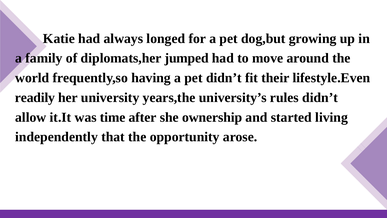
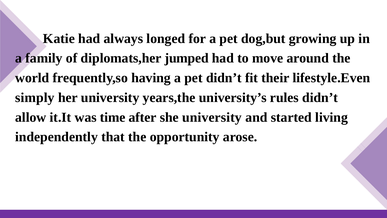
readily: readily -> simply
she ownership: ownership -> university
